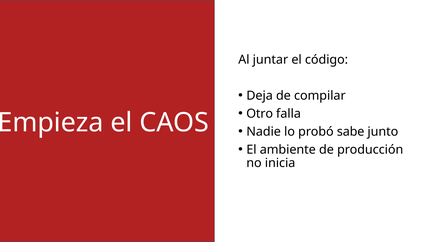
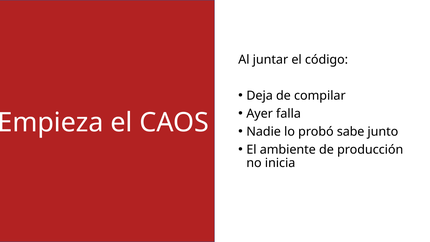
Otro: Otro -> Ayer
